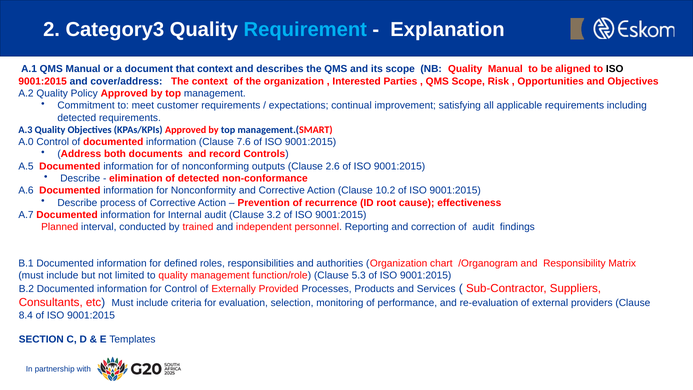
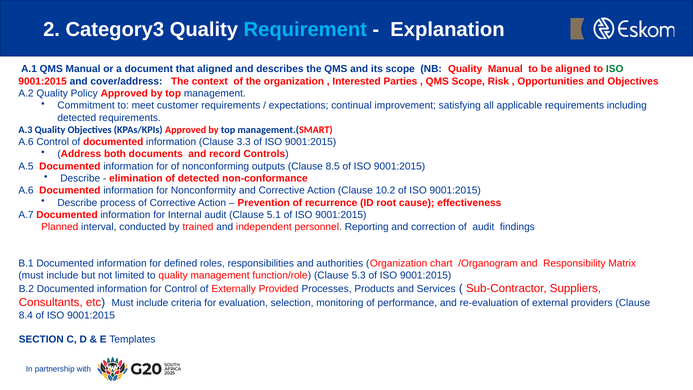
that context: context -> aligned
ISO at (615, 69) colour: black -> green
A.0 at (26, 142): A.0 -> A.6
7.6: 7.6 -> 3.3
2.6: 2.6 -> 8.5
3.2: 3.2 -> 5.1
